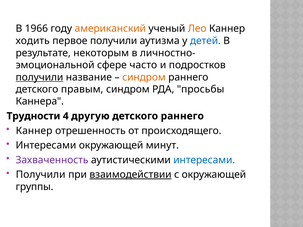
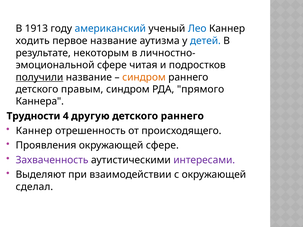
1966: 1966 -> 1913
американский colour: orange -> blue
Лео colour: orange -> blue
первое получили: получили -> название
часто: часто -> читая
просьбы: просьбы -> прямого
Интересами at (46, 145): Интересами -> Проявления
окружающей минут: минут -> сфере
интересами at (204, 160) colour: blue -> purple
Получили at (41, 175): Получили -> Выделяют
взаимодействии underline: present -> none
группы: группы -> сделал
